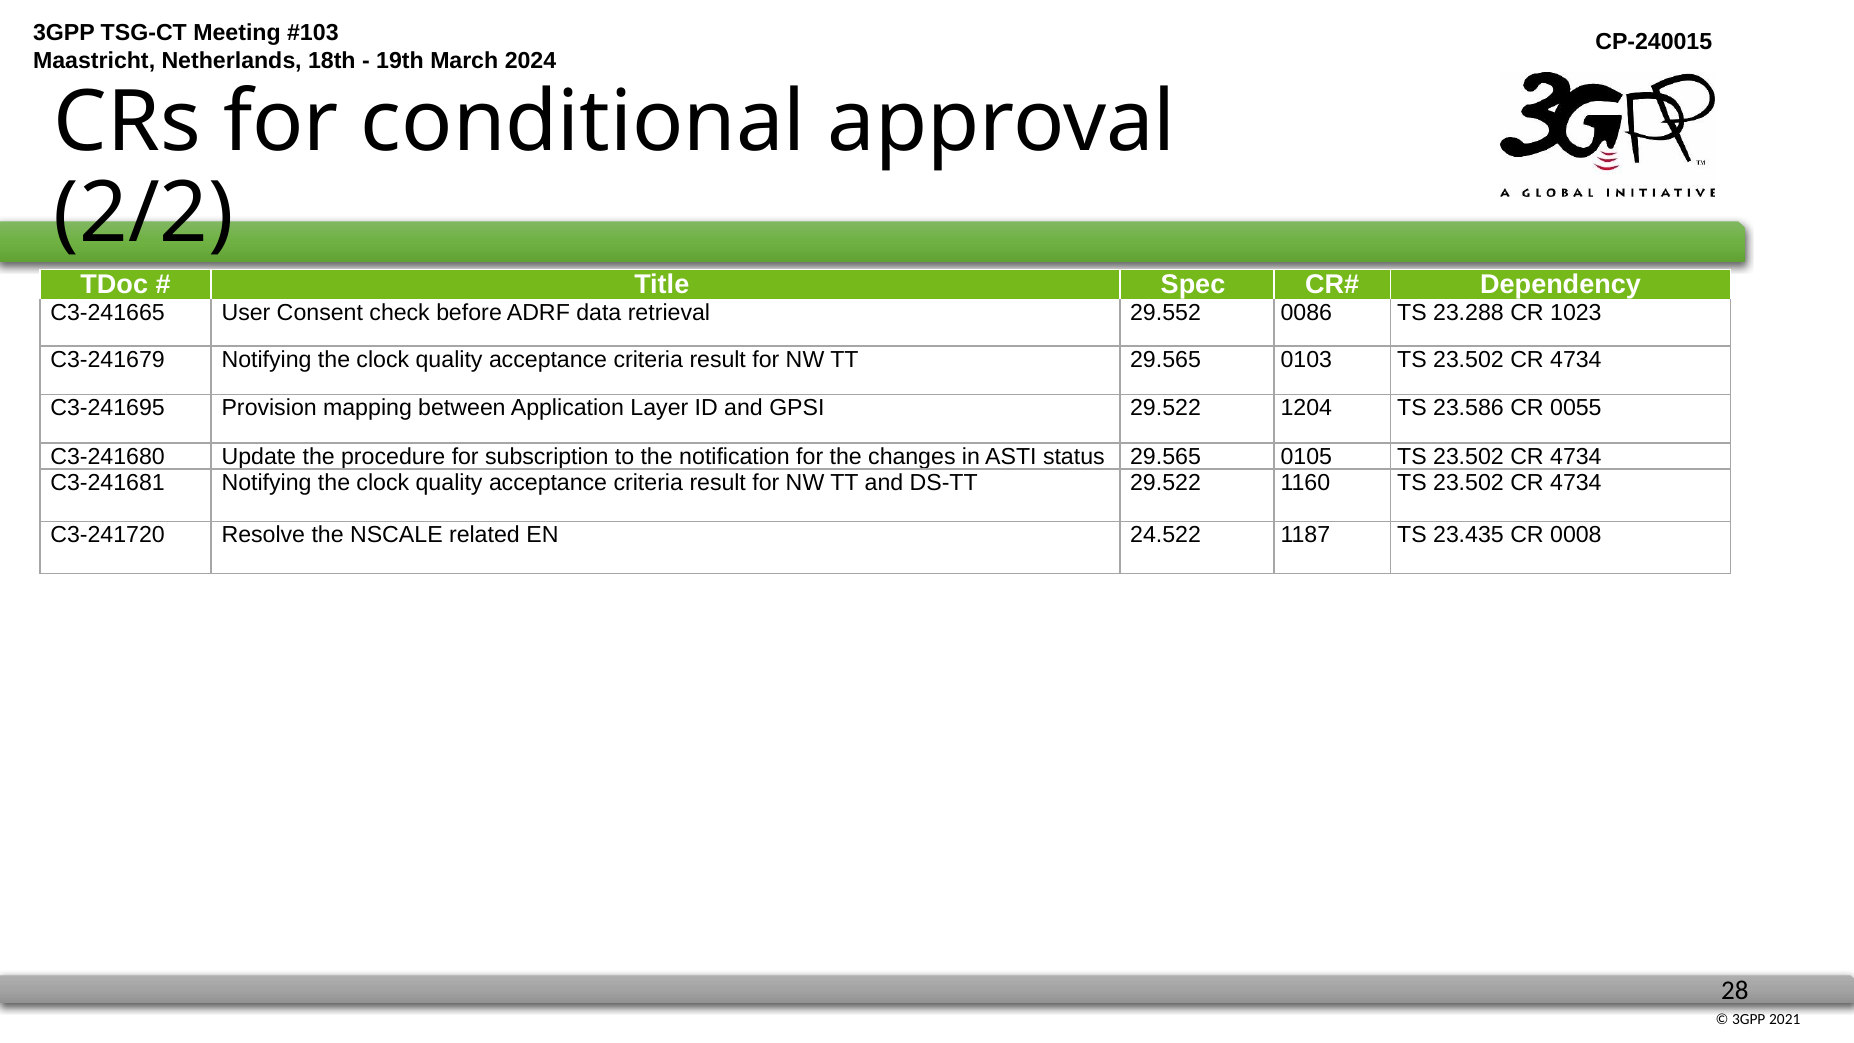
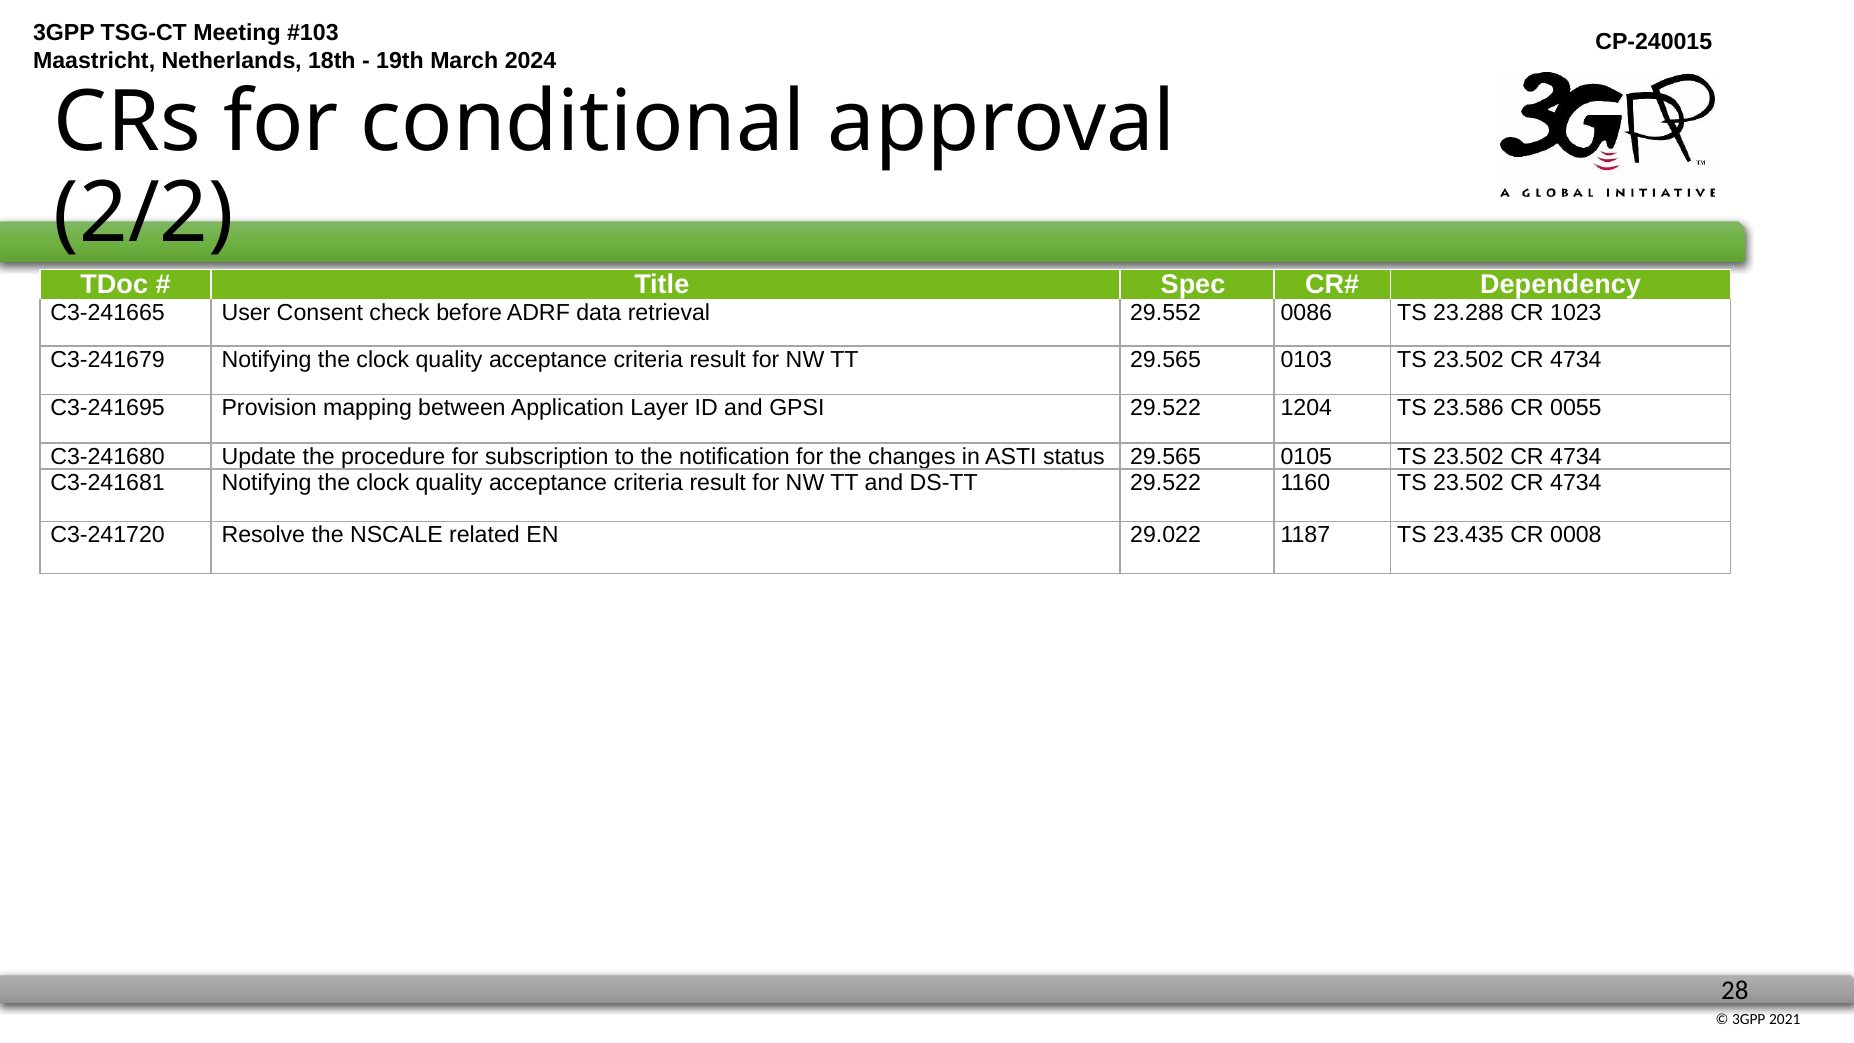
24.522: 24.522 -> 29.022
